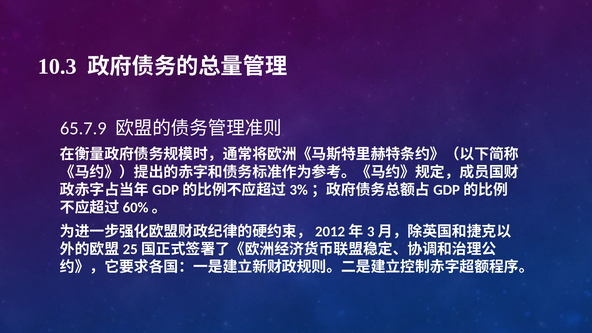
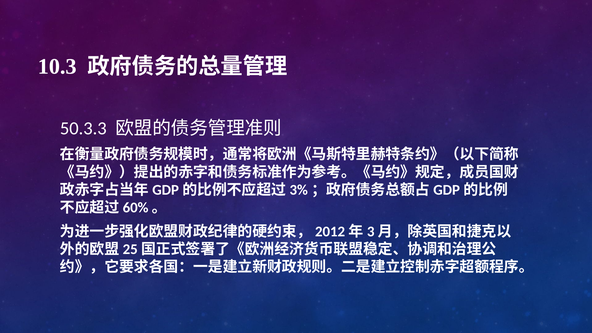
65.7.9: 65.7.9 -> 50.3.3
